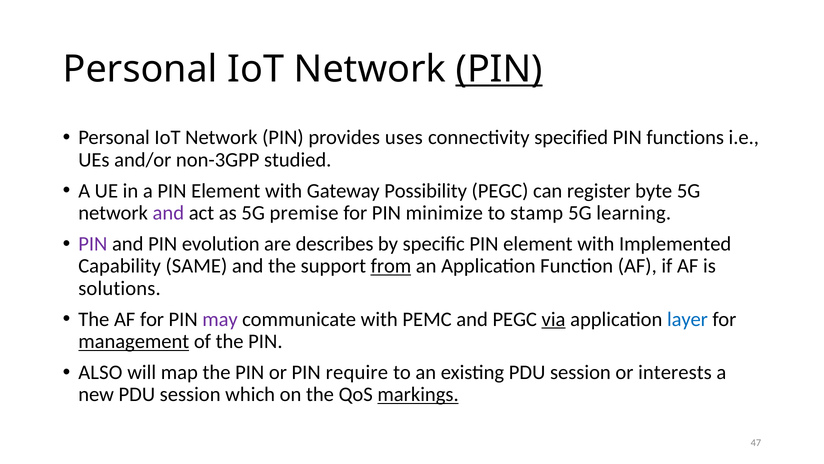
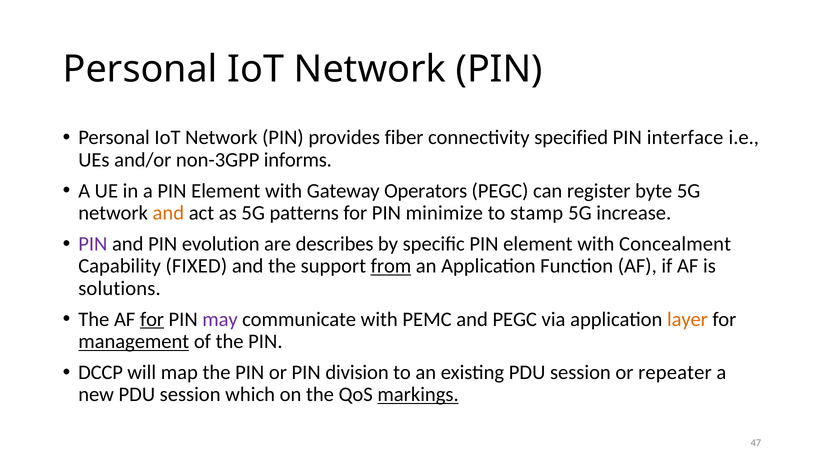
PIN at (499, 69) underline: present -> none
uses: uses -> fiber
functions: functions -> interface
studied: studied -> informs
Possibility: Possibility -> Operators
and at (168, 213) colour: purple -> orange
premise: premise -> patterns
learning: learning -> increase
Implemented: Implemented -> Concealment
SAME: SAME -> FIXED
for at (152, 319) underline: none -> present
via underline: present -> none
layer colour: blue -> orange
ALSO: ALSO -> DCCP
require: require -> division
interests: interests -> repeater
